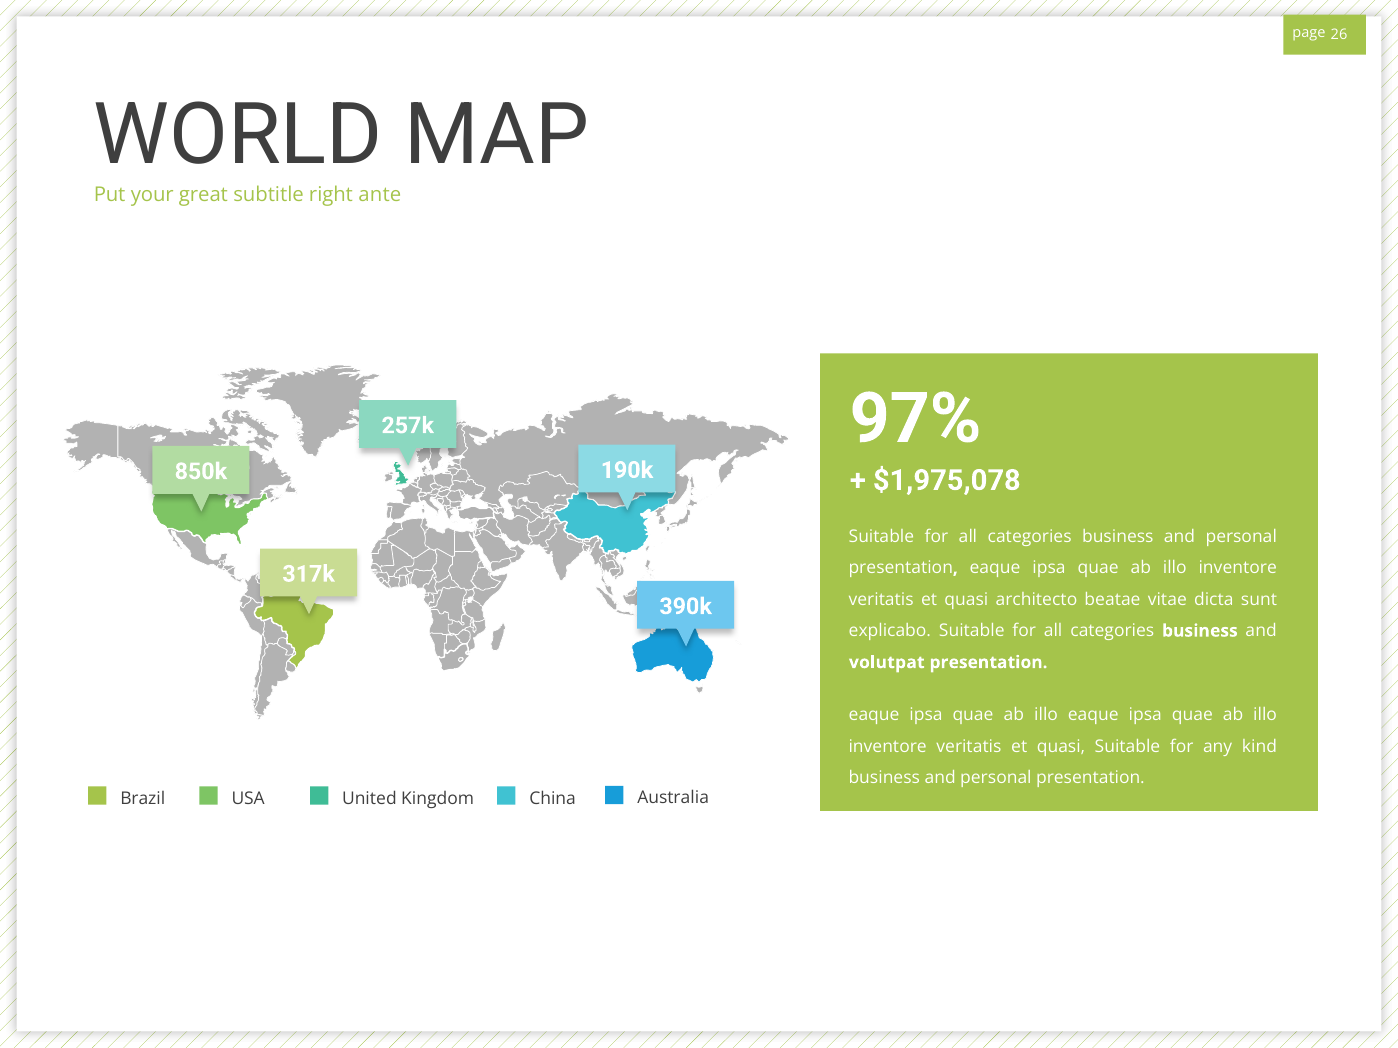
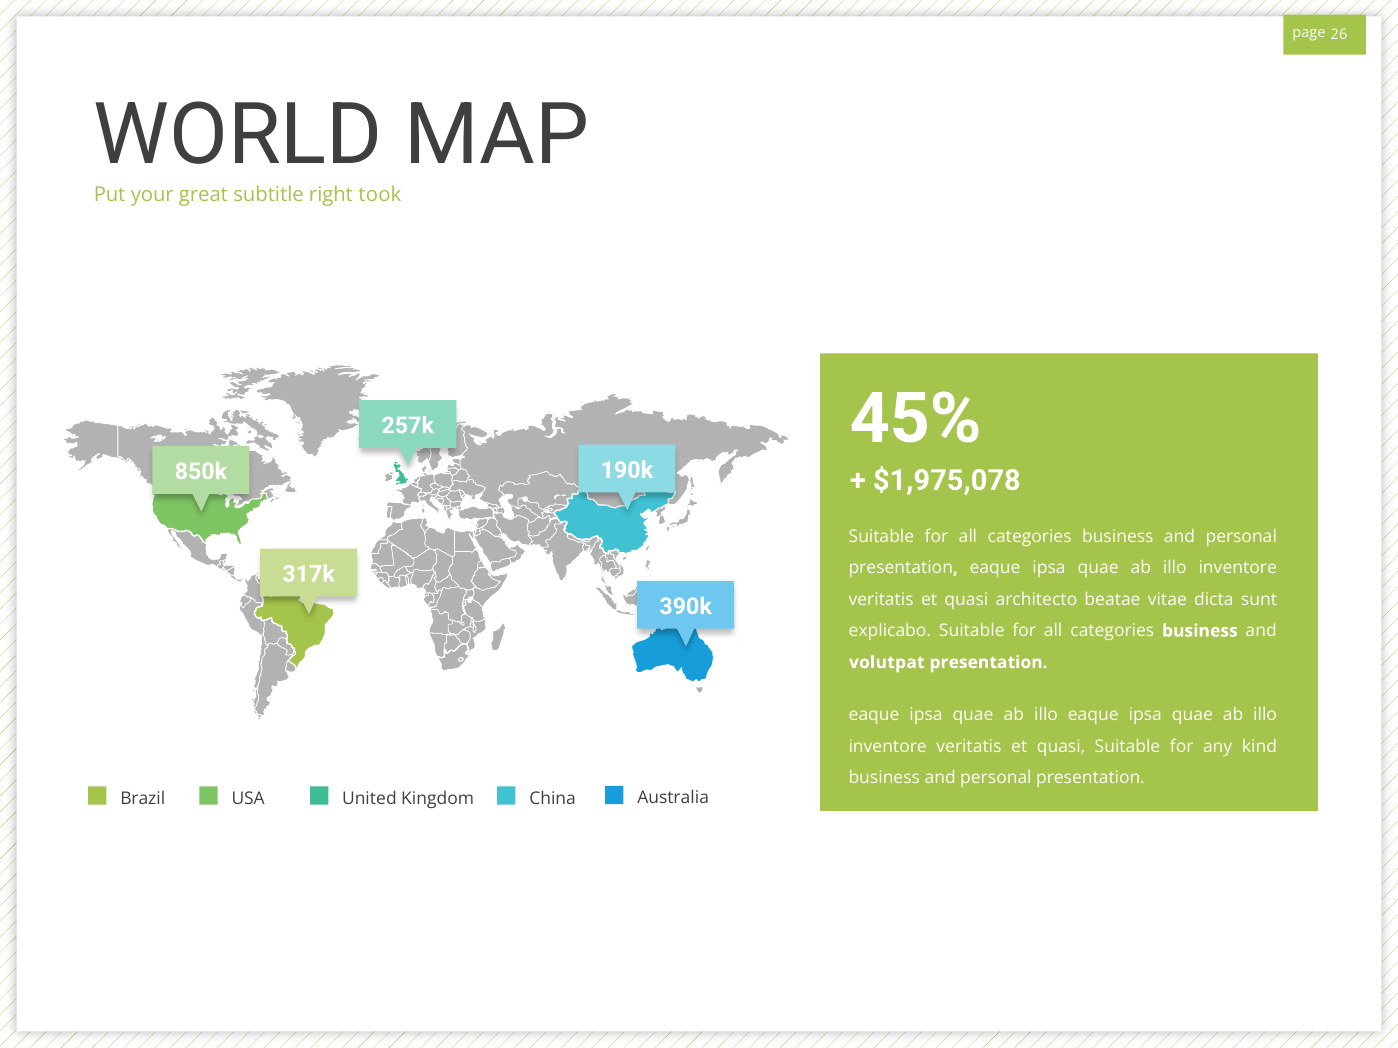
ante: ante -> took
97%: 97% -> 45%
